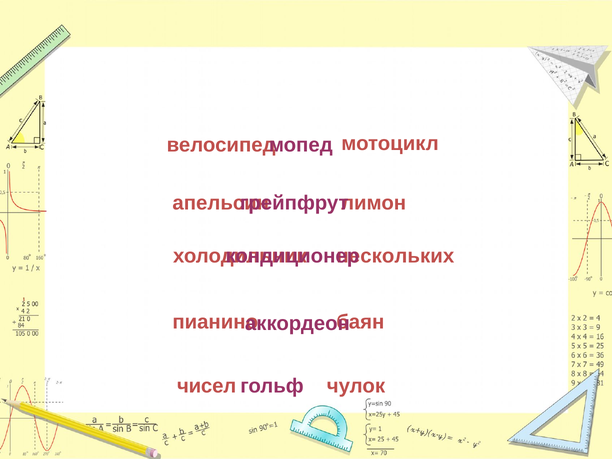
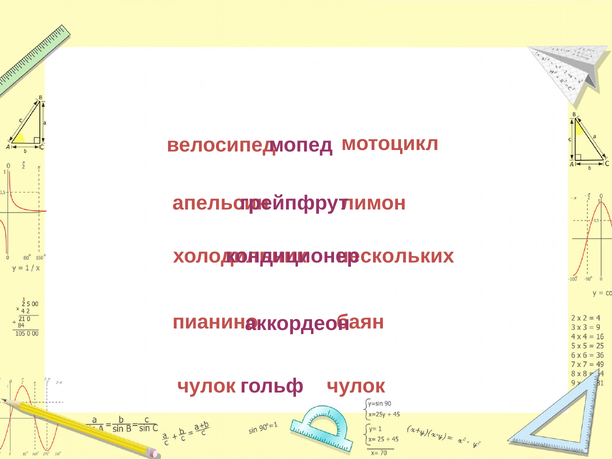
чисел at (207, 386): чисел -> чулок
